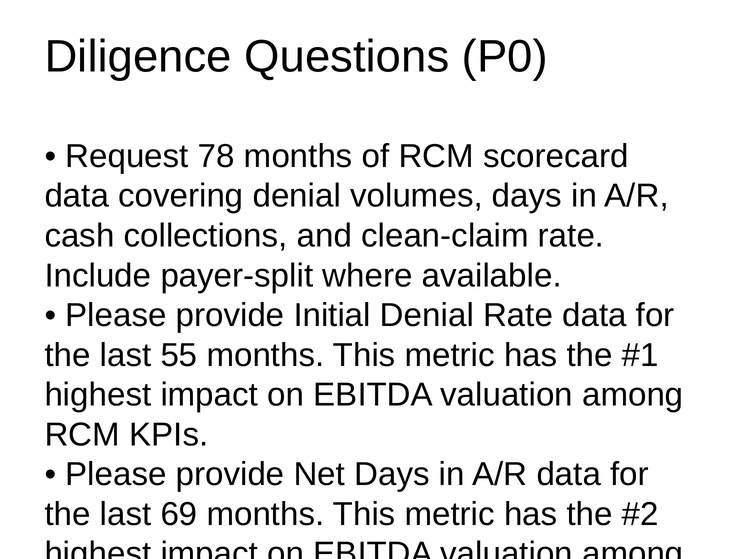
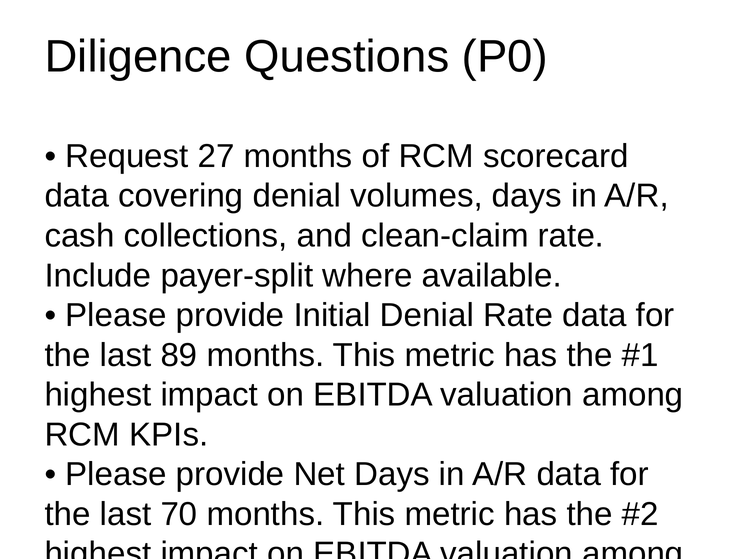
78: 78 -> 27
55: 55 -> 89
69: 69 -> 70
